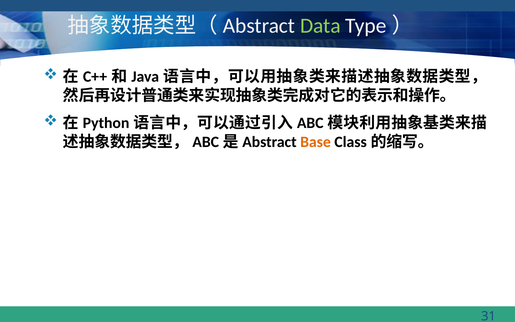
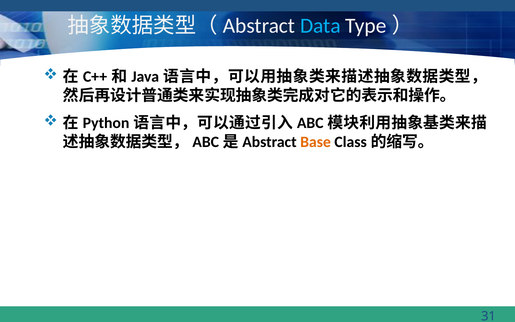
Data colour: light green -> light blue
